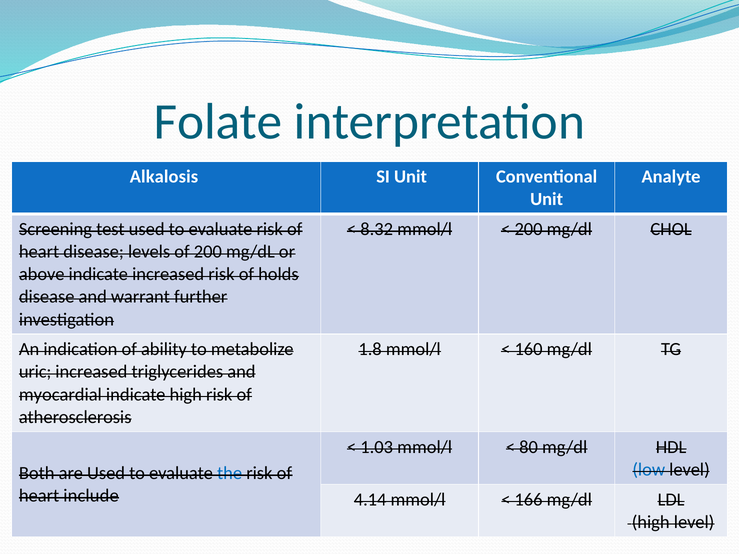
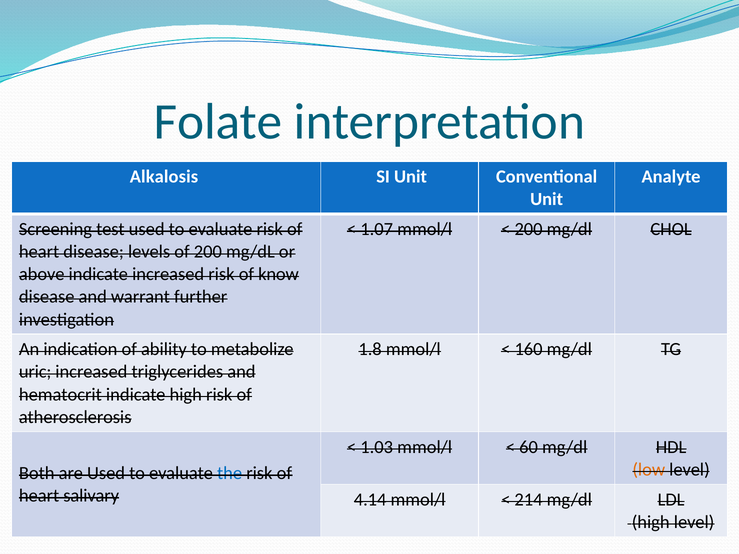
8.32: 8.32 -> 1.07
holds: holds -> know
myocardial: myocardial -> hematocrit
80: 80 -> 60
low colour: blue -> orange
include: include -> salivary
166: 166 -> 214
